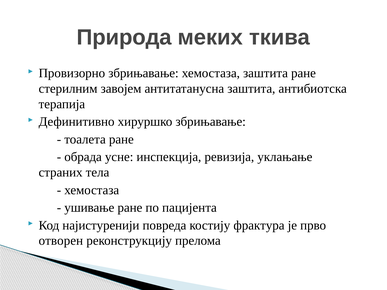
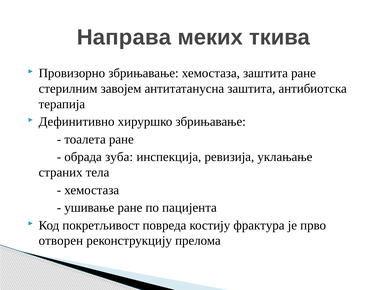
Природа: Природа -> Направа
усне: усне -> зуба
најистуренији: најистуренији -> покретљивост
